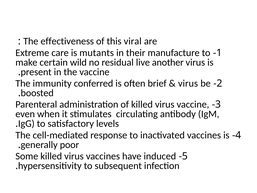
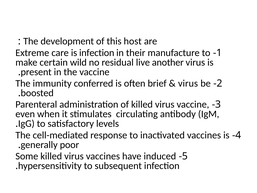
effectiveness: effectiveness -> development
viral: viral -> host
is mutants: mutants -> infection
